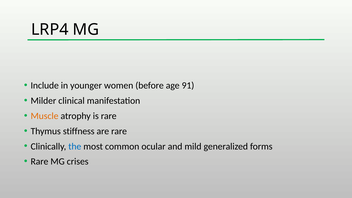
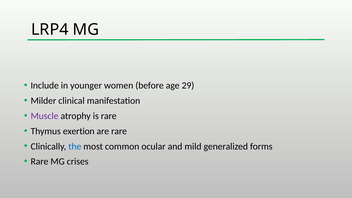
91: 91 -> 29
Muscle colour: orange -> purple
stiffness: stiffness -> exertion
